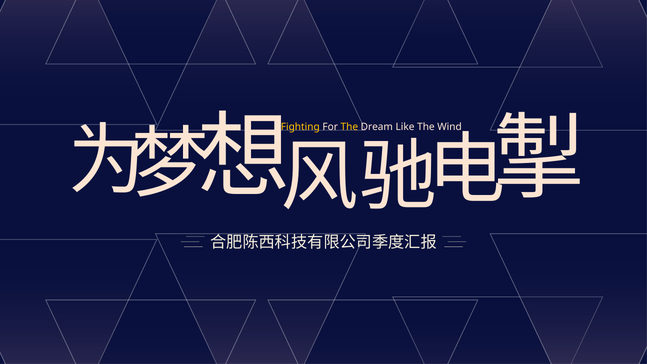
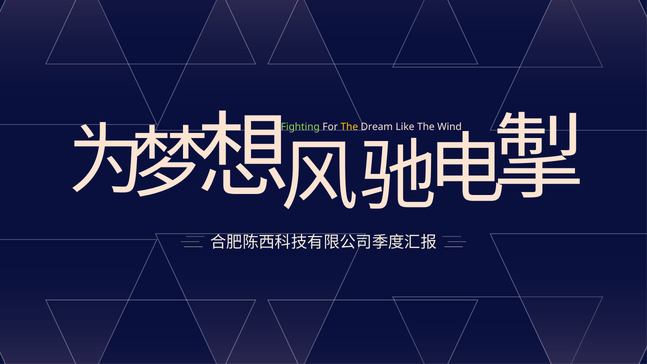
Fighting colour: yellow -> light green
